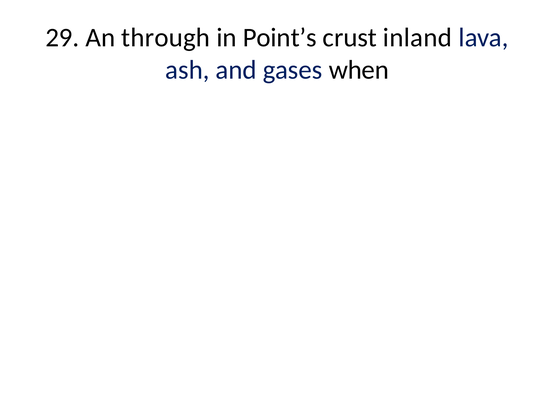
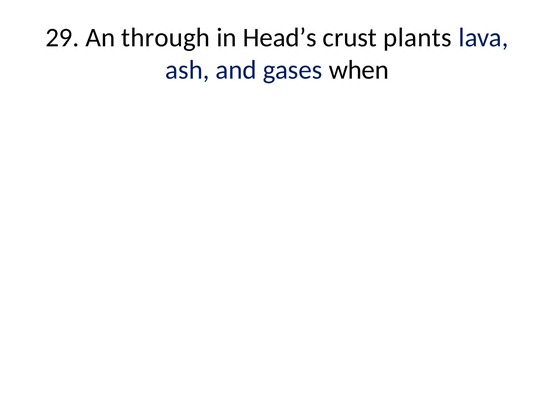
Point’s: Point’s -> Head’s
inland: inland -> plants
